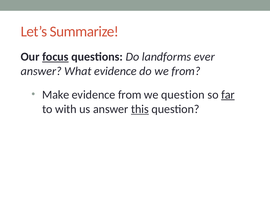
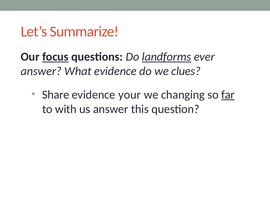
landforms underline: none -> present
we from: from -> clues
Make: Make -> Share
evidence from: from -> your
we question: question -> changing
this underline: present -> none
